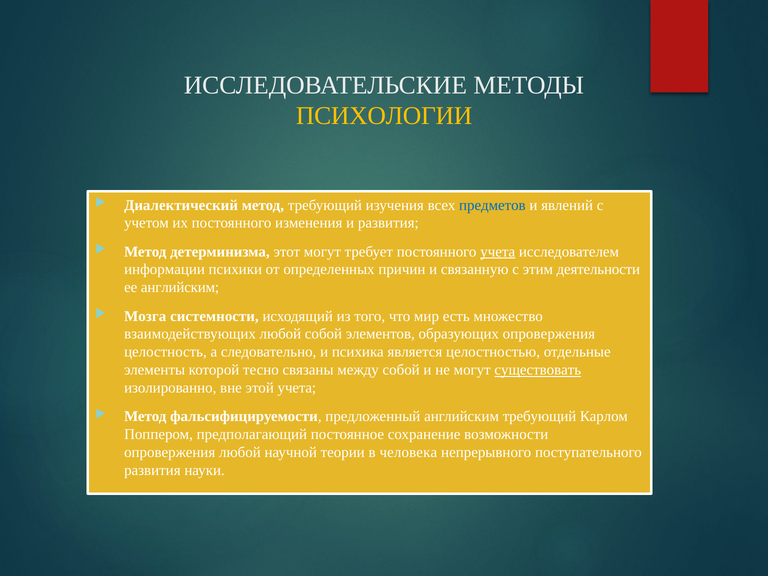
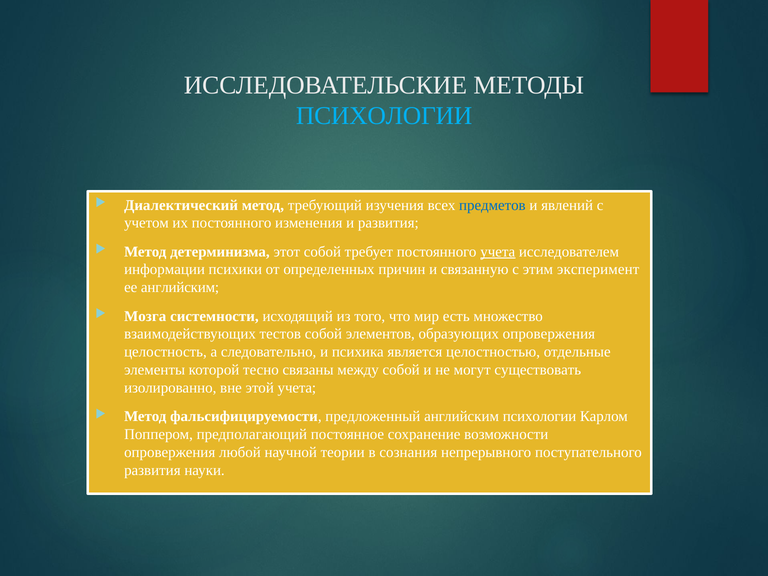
ПСИХОЛОГИИ at (384, 116) colour: yellow -> light blue
этот могут: могут -> собой
деятельности: деятельности -> эксперимент
взаимодействующих любой: любой -> тестов
существовать underline: present -> none
английским требующий: требующий -> психологии
человека: человека -> сознания
